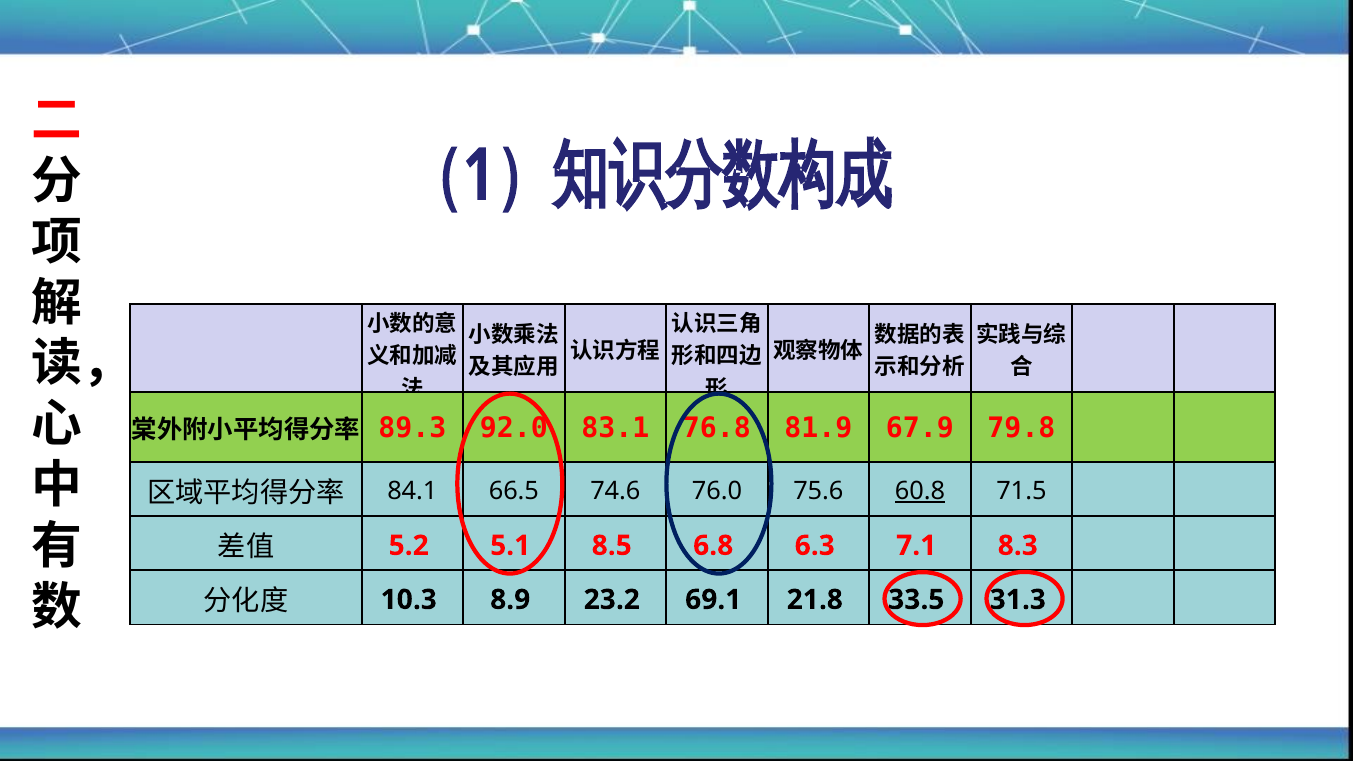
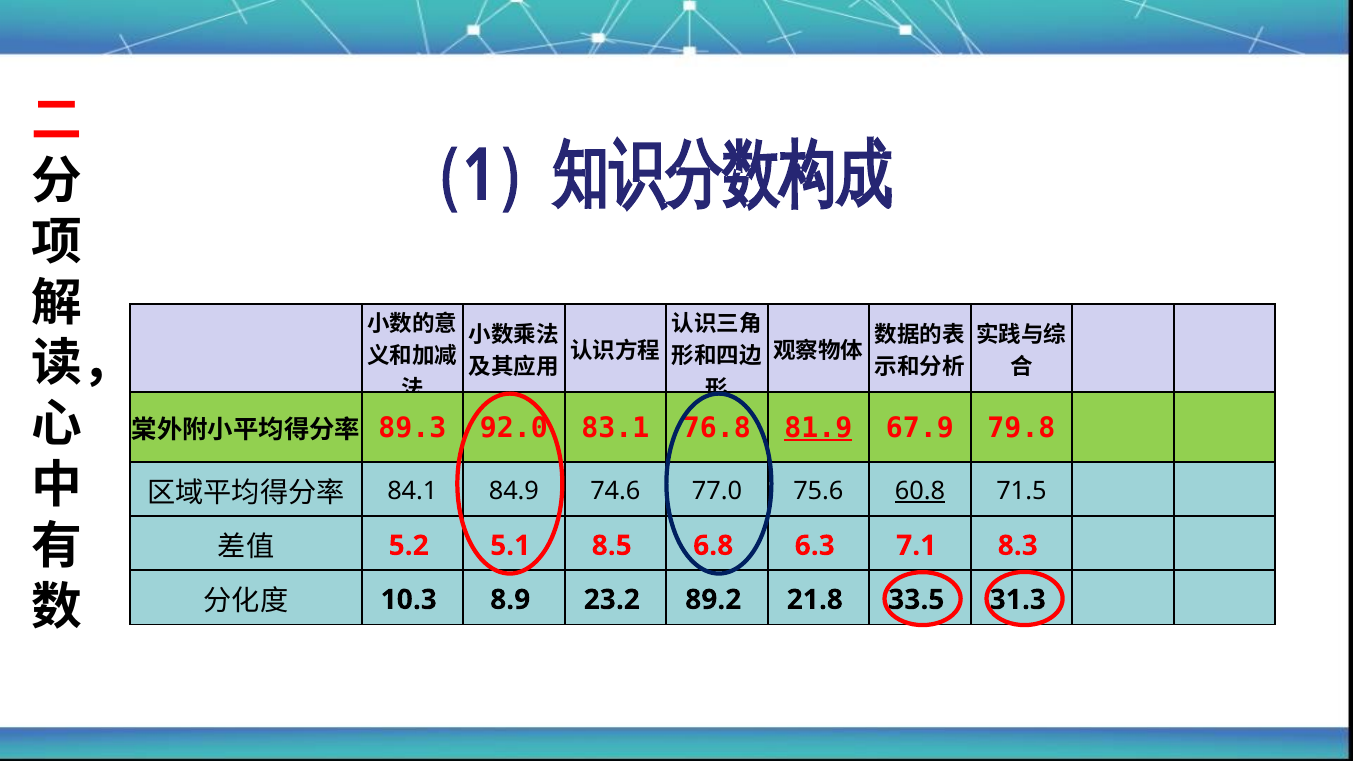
81.9 underline: none -> present
66.5: 66.5 -> 84.9
76.0: 76.0 -> 77.0
69.1: 69.1 -> 89.2
